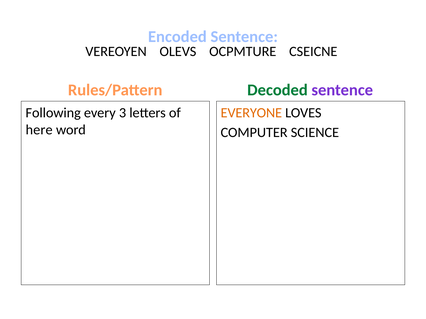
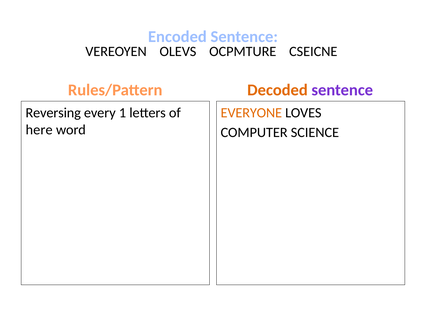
Decoded colour: green -> orange
Following: Following -> Reversing
3: 3 -> 1
